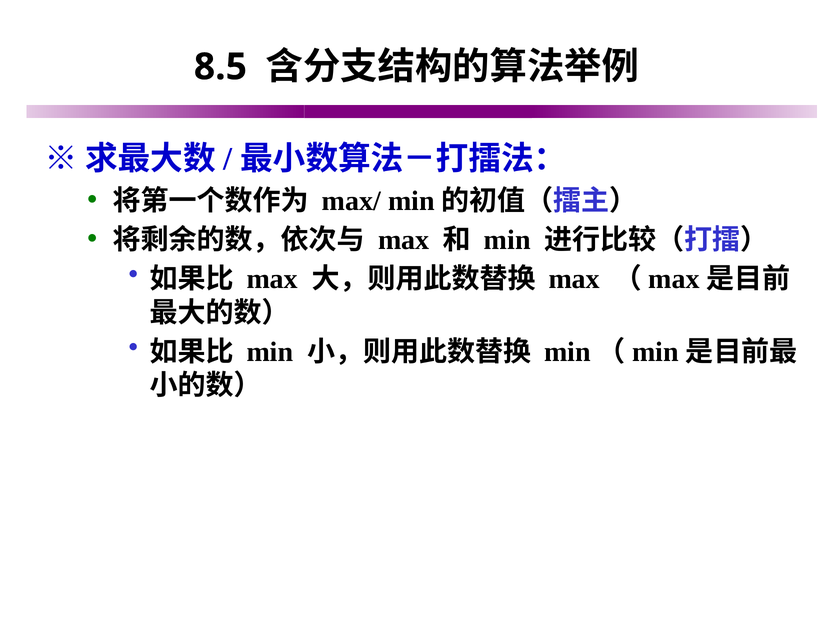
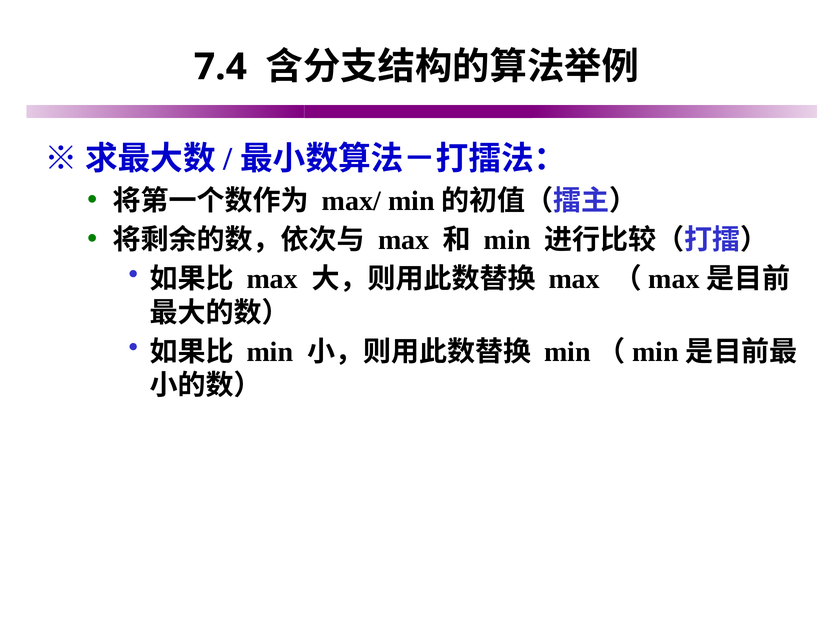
8.5: 8.5 -> 7.4
